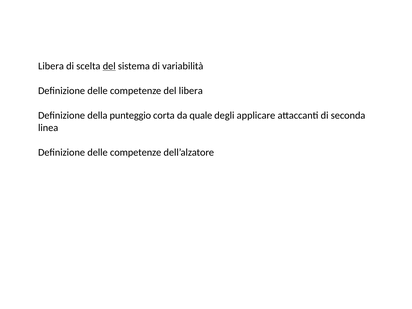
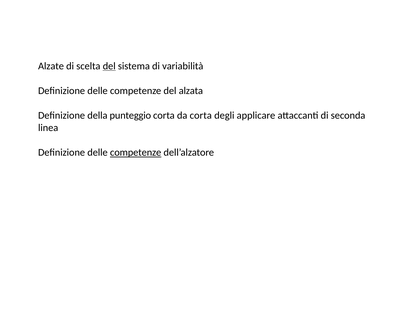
Libera at (51, 66): Libera -> Alzate
del libera: libera -> alzata
da quale: quale -> corta
competenze at (136, 153) underline: none -> present
